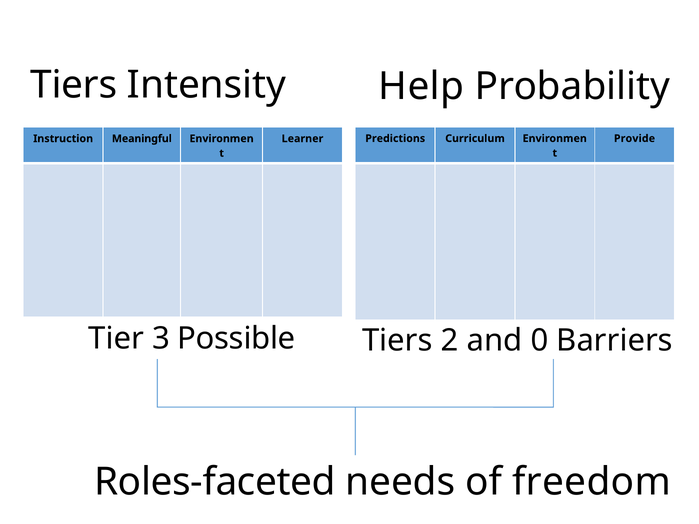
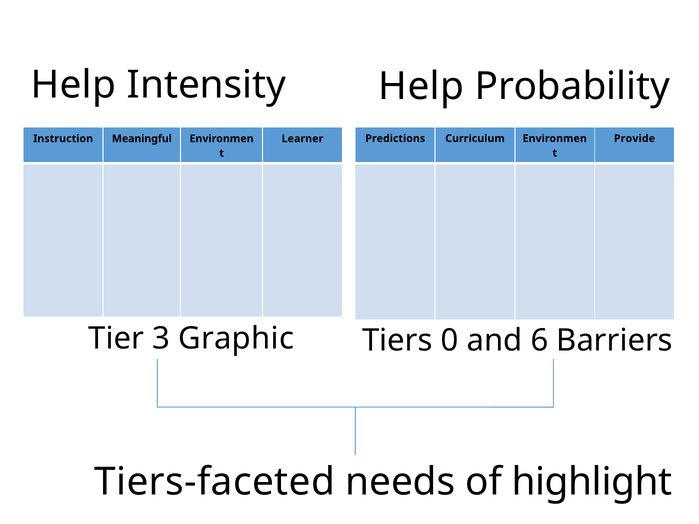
Tiers at (74, 85): Tiers -> Help
Possible: Possible -> Graphic
2: 2 -> 0
0: 0 -> 6
Roles-faceted: Roles-faceted -> Tiers-faceted
freedom: freedom -> highlight
